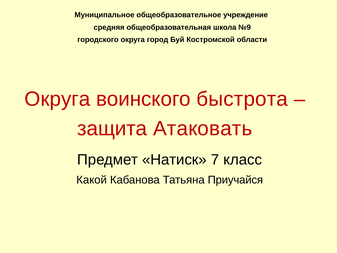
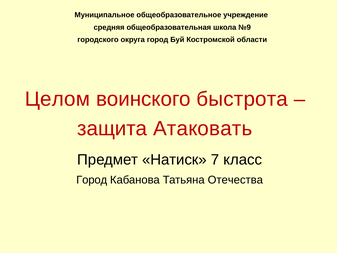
Округа at (57, 99): Округа -> Целом
Какой at (92, 180): Какой -> Город
Приучайся: Приучайся -> Отечества
